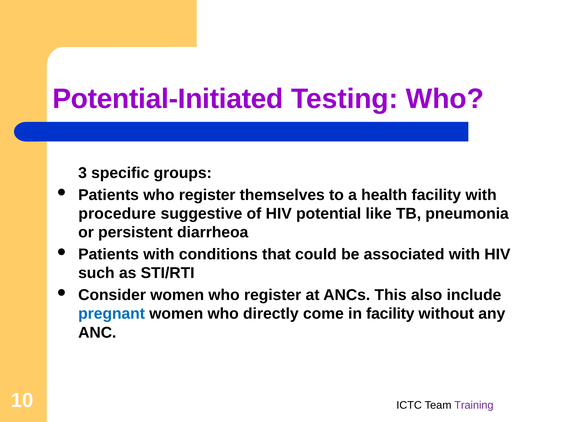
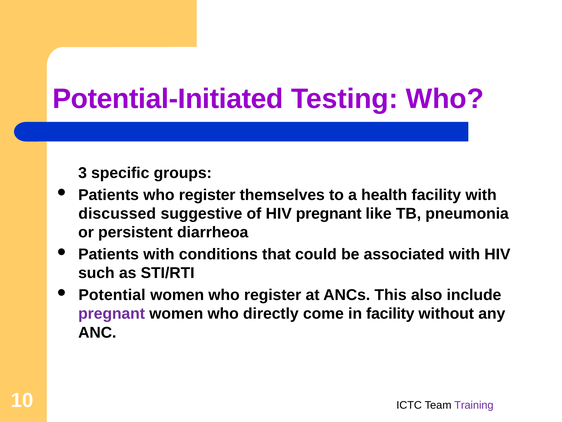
procedure: procedure -> discussed
HIV potential: potential -> pregnant
Consider: Consider -> Potential
pregnant at (112, 313) colour: blue -> purple
